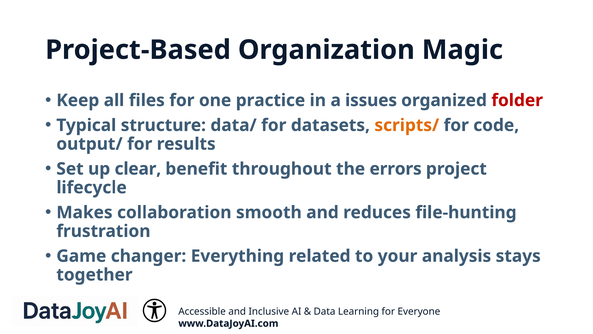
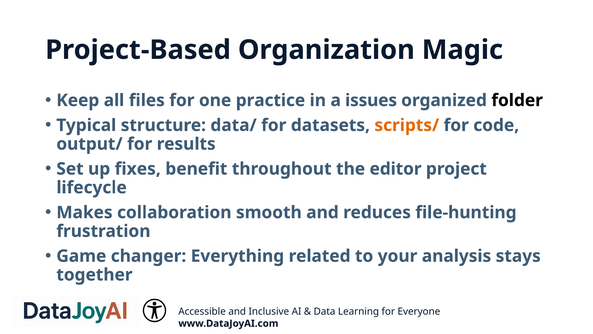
folder colour: red -> black
clear: clear -> fixes
errors: errors -> editor
